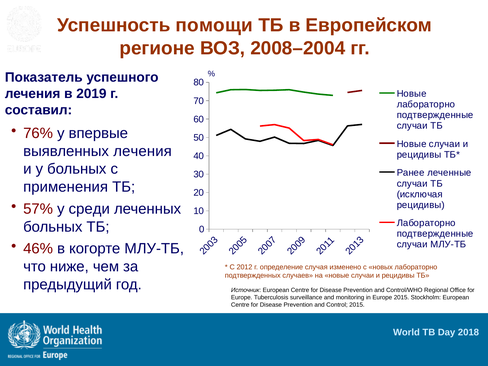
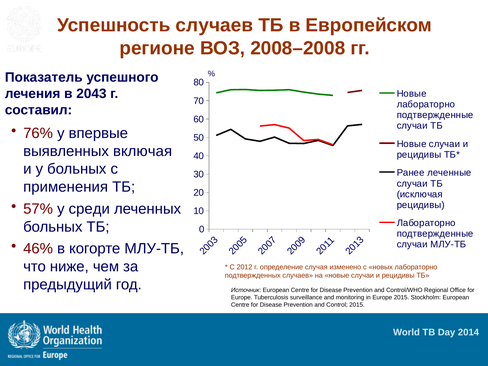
Успешность помощи: помощи -> случаев
2008–2004: 2008–2004 -> 2008–2008
2019: 2019 -> 2043
выявленных лечения: лечения -> включая
2018: 2018 -> 2014
